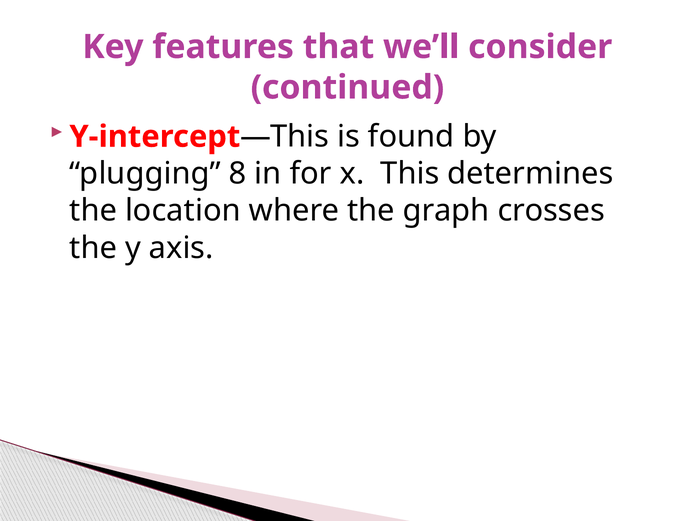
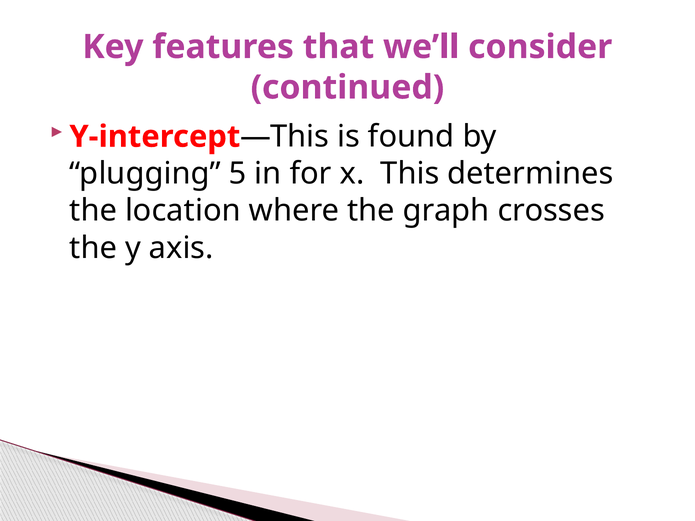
8: 8 -> 5
